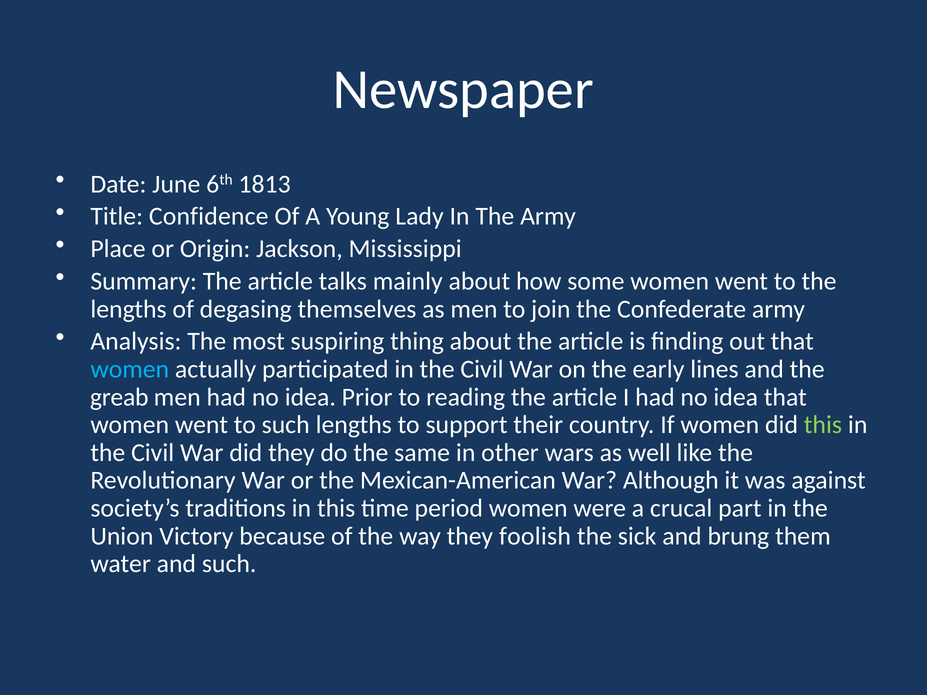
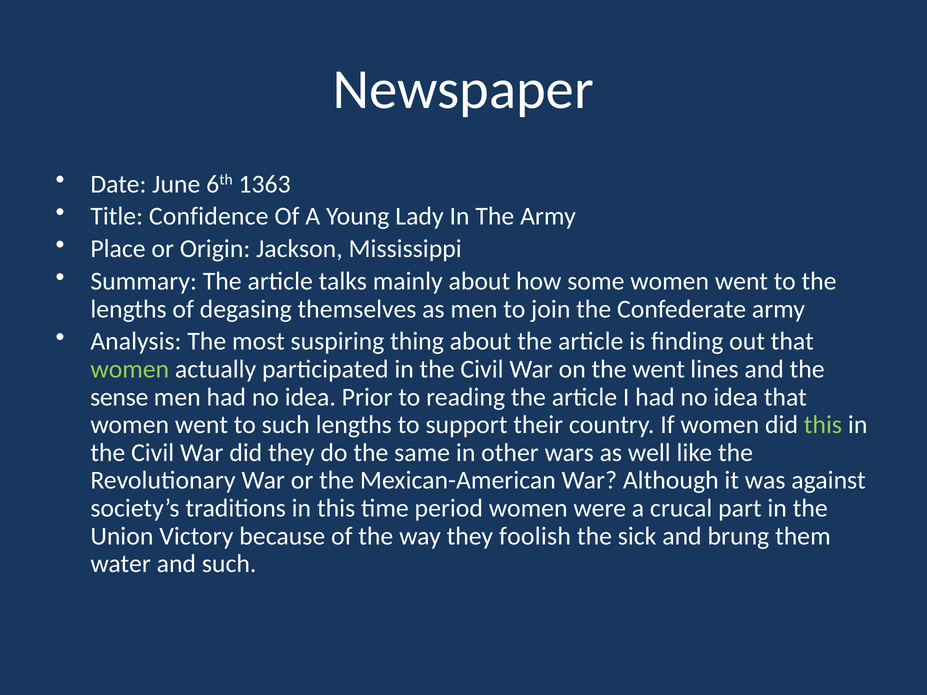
1813: 1813 -> 1363
women at (130, 369) colour: light blue -> light green
the early: early -> went
greab: greab -> sense
